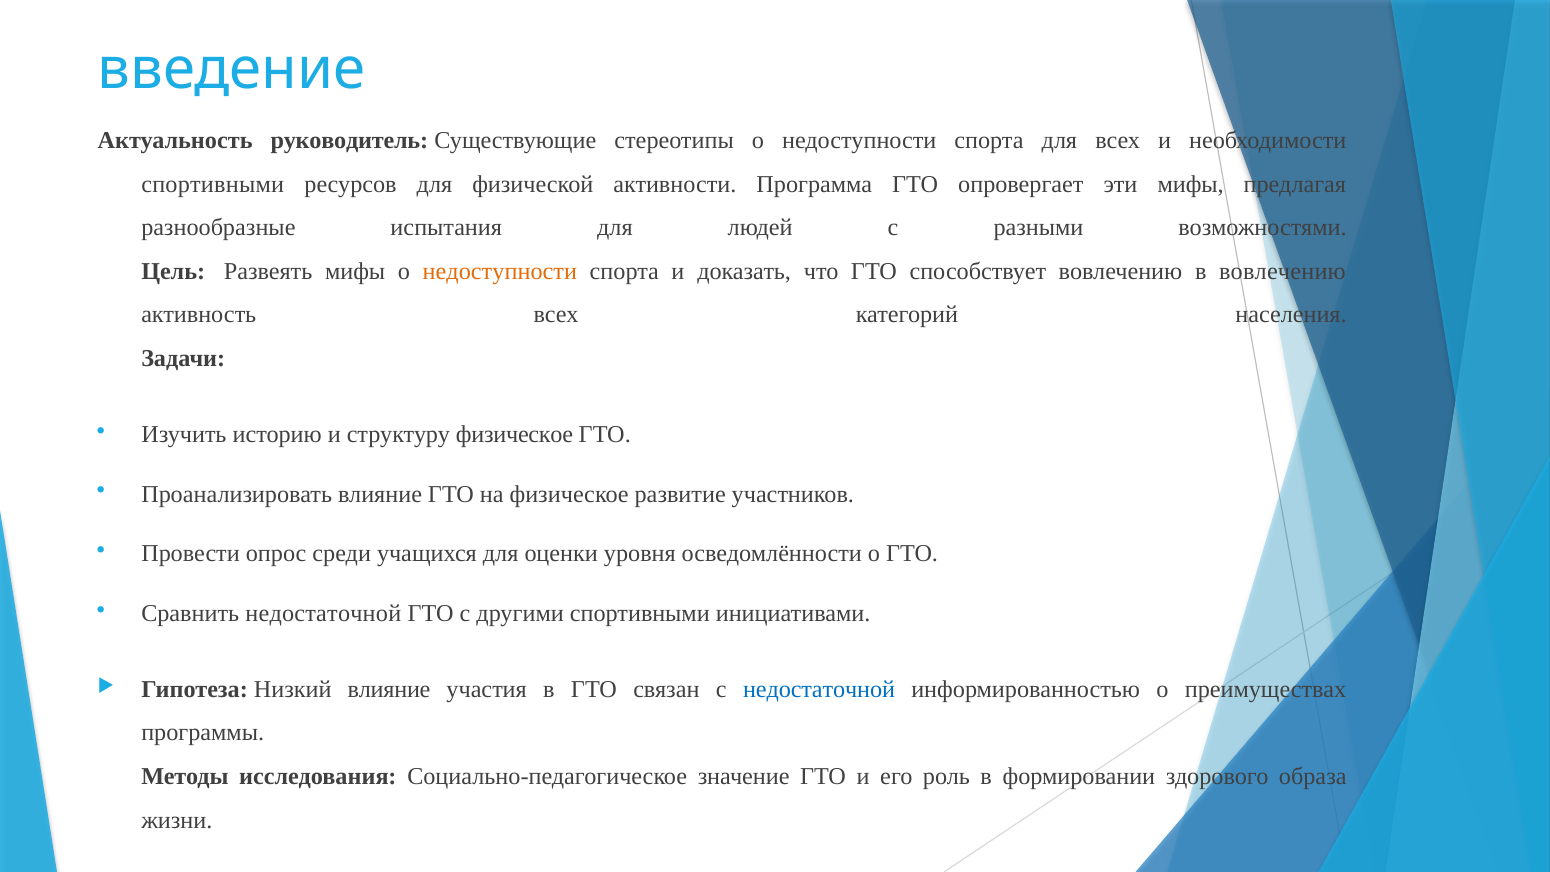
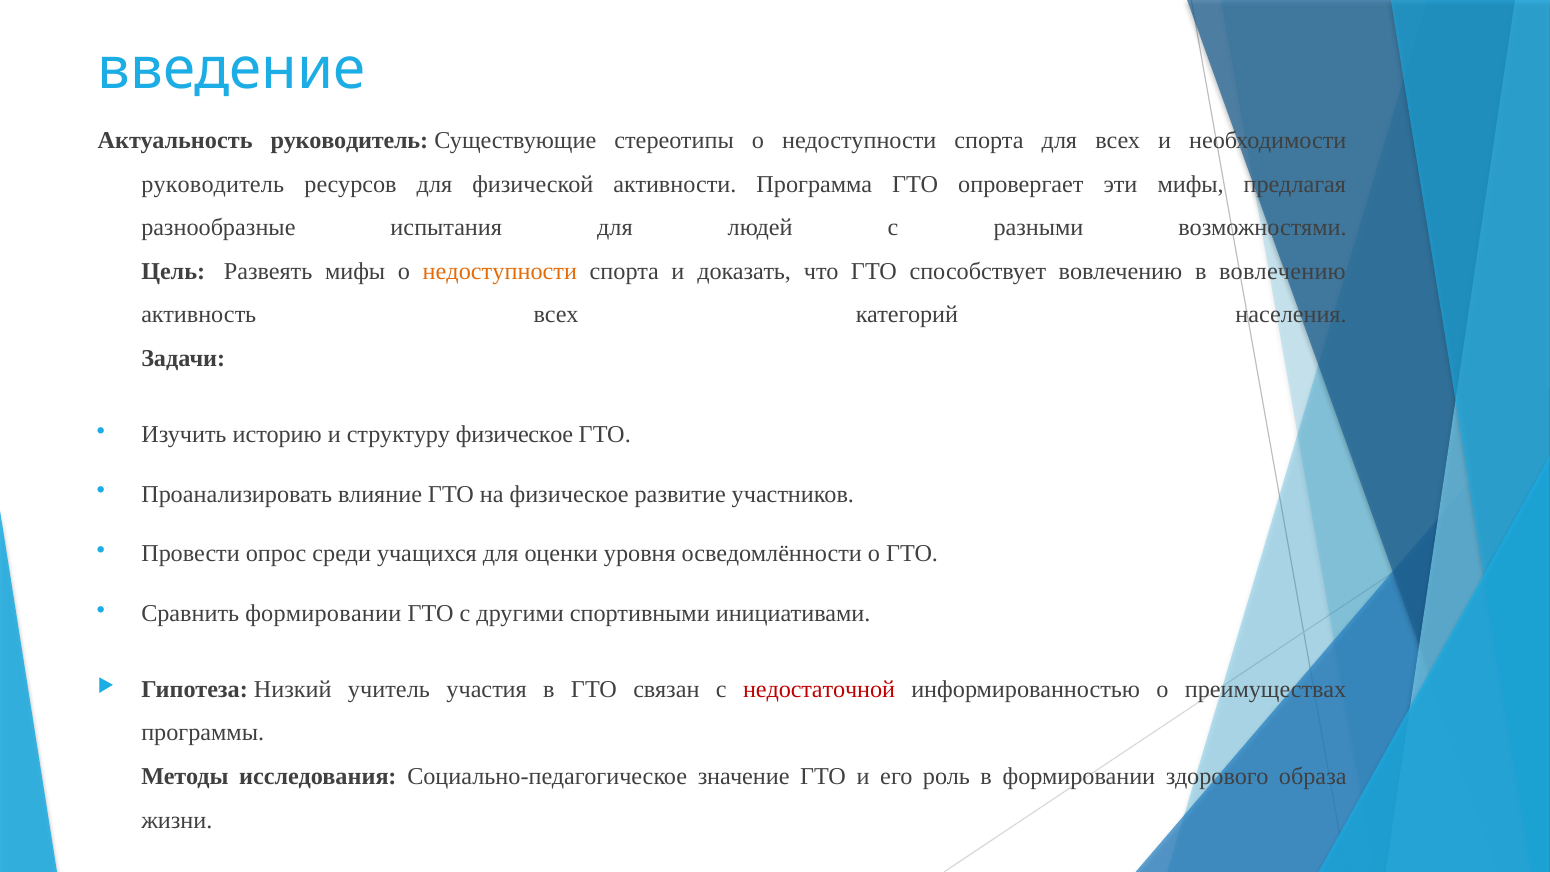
спортивными at (213, 184): спортивными -> руководитель
Сравнить недостаточной: недостаточной -> формировании
Низкий влияние: влияние -> учитель
недостаточной at (819, 689) colour: blue -> red
